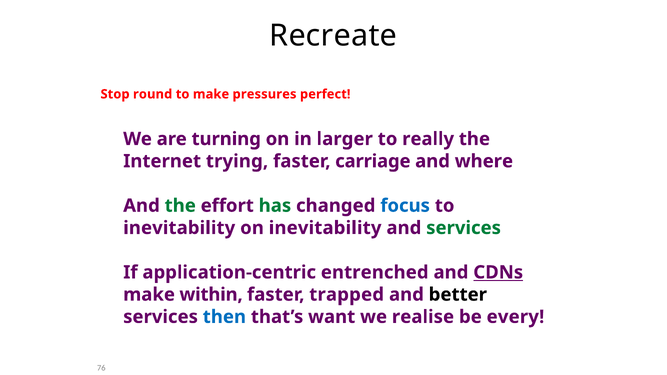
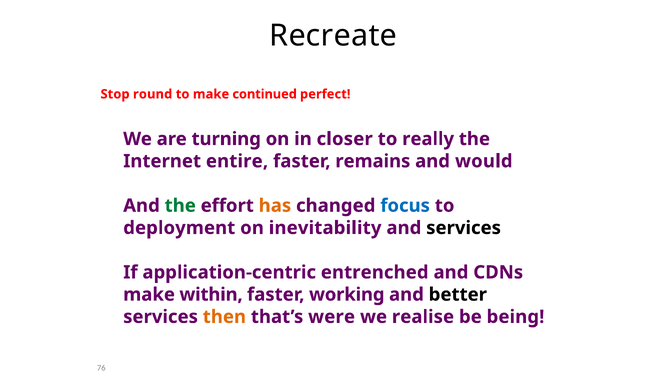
pressures: pressures -> continued
larger: larger -> closer
trying: trying -> entire
carriage: carriage -> remains
where: where -> would
has colour: green -> orange
inevitability at (179, 228): inevitability -> deployment
services at (464, 228) colour: green -> black
CDNs underline: present -> none
trapped: trapped -> working
then colour: blue -> orange
want: want -> were
every: every -> being
